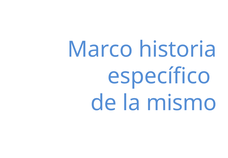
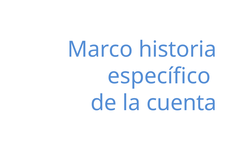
mismo: mismo -> cuenta
